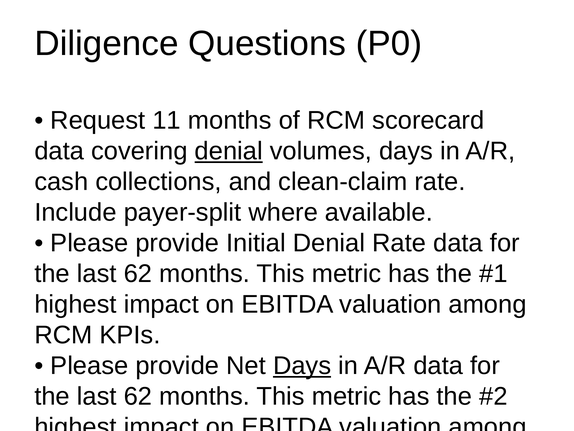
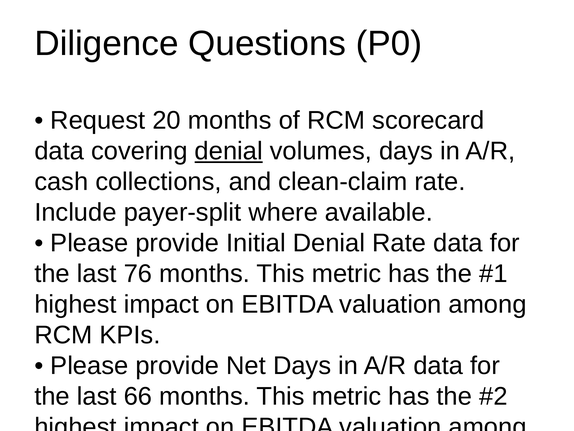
11: 11 -> 20
62 at (138, 273): 62 -> 76
Days at (302, 365) underline: present -> none
62 at (138, 396): 62 -> 66
